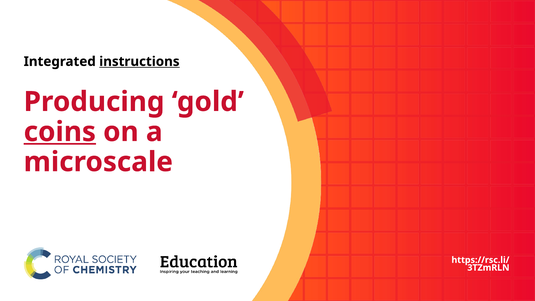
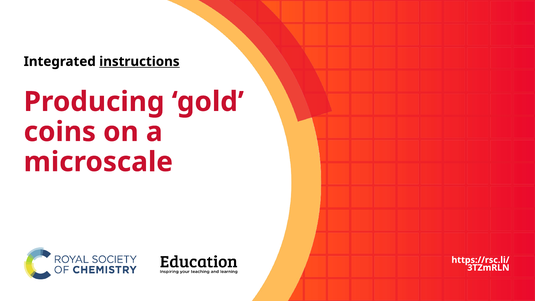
coins underline: present -> none
